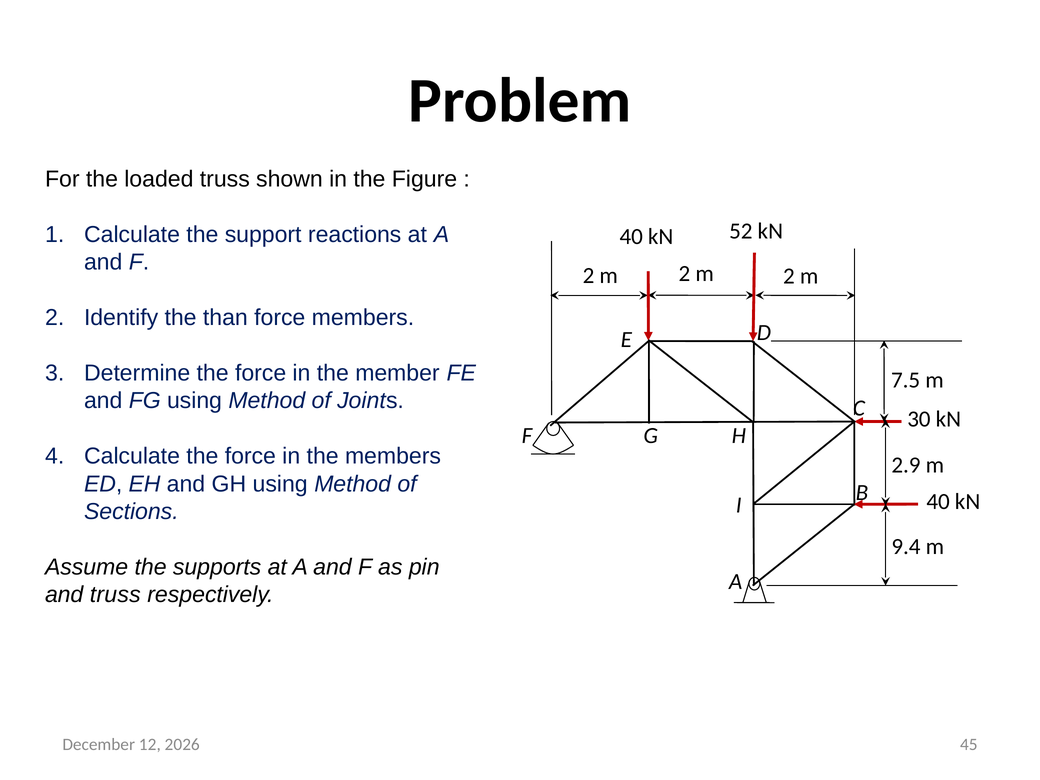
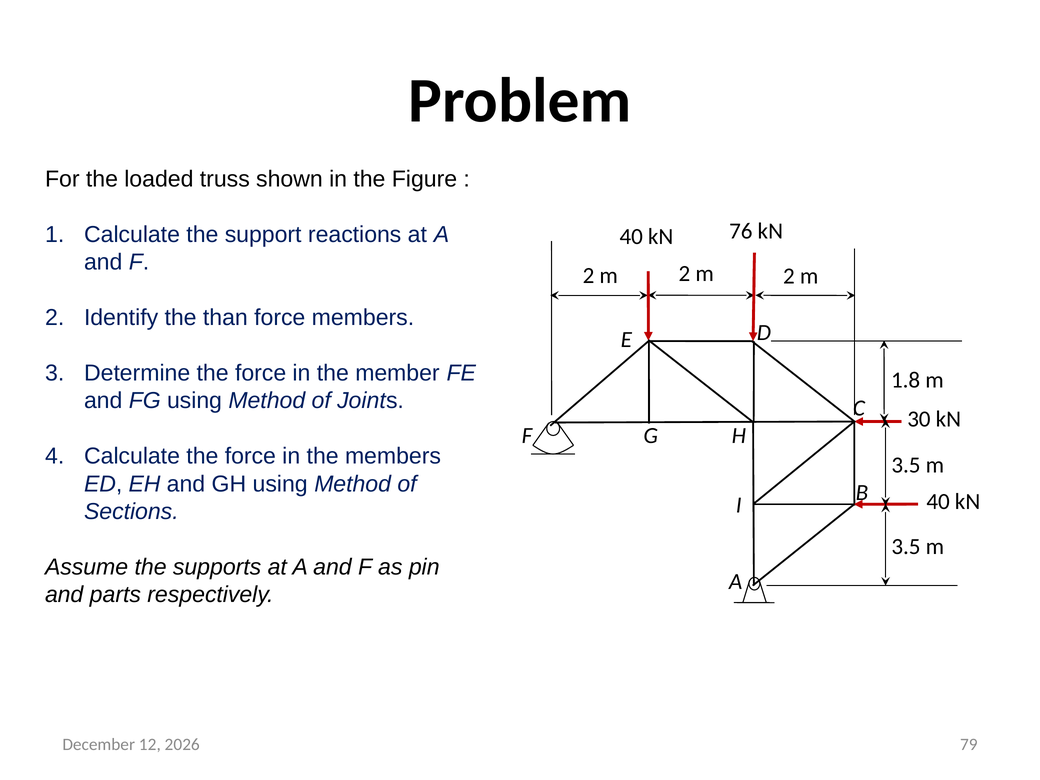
52: 52 -> 76
7.5: 7.5 -> 1.8
2.9 at (906, 465): 2.9 -> 3.5
9.4 at (906, 546): 9.4 -> 3.5
and truss: truss -> parts
45: 45 -> 79
